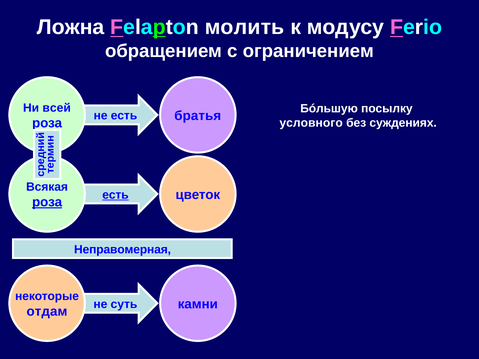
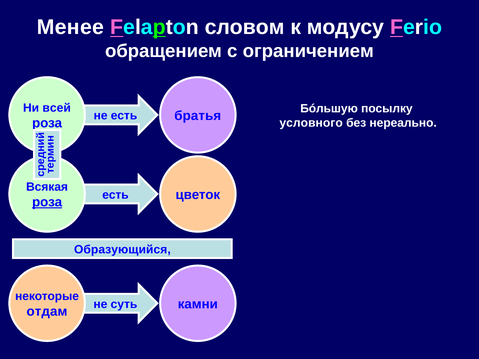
Ложна: Ложна -> Менее
молить: молить -> словом
суждениях: суждениях -> нереально
есть at (115, 195) underline: present -> none
Неправомерная: Неправомерная -> Образующийся
